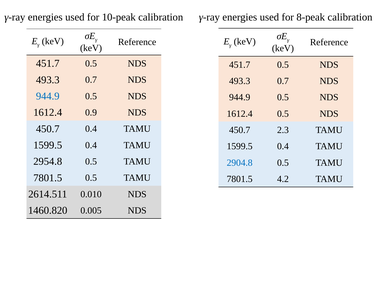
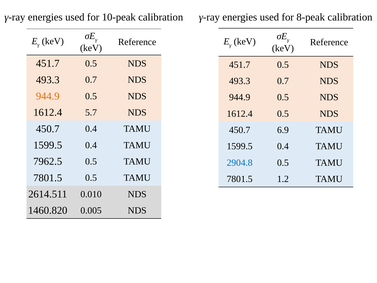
944.9 at (48, 96) colour: blue -> orange
0.9: 0.9 -> 5.7
2.3: 2.3 -> 6.9
2954.8: 2954.8 -> 7962.5
4.2: 4.2 -> 1.2
